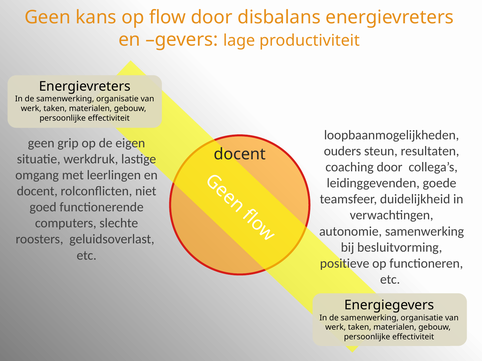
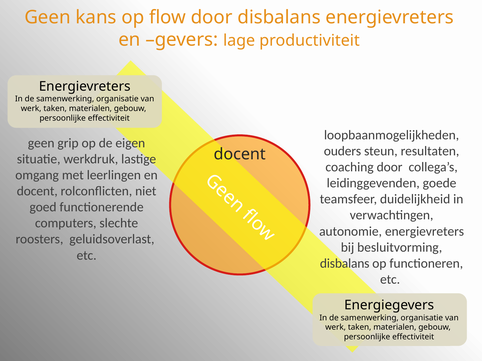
autonomie samenwerking: samenwerking -> energievreters
positieve at (345, 264): positieve -> disbalans
